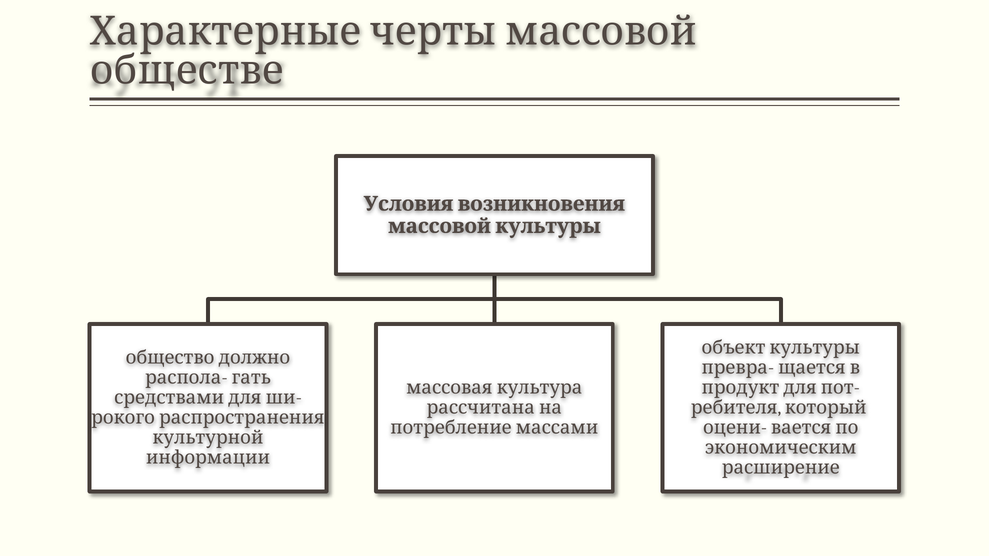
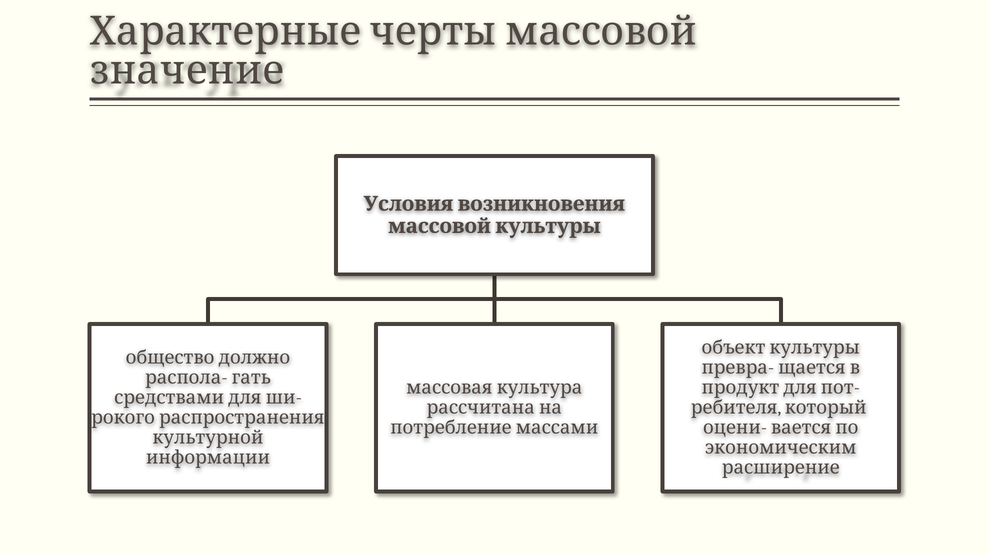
обществе: обществе -> значение
